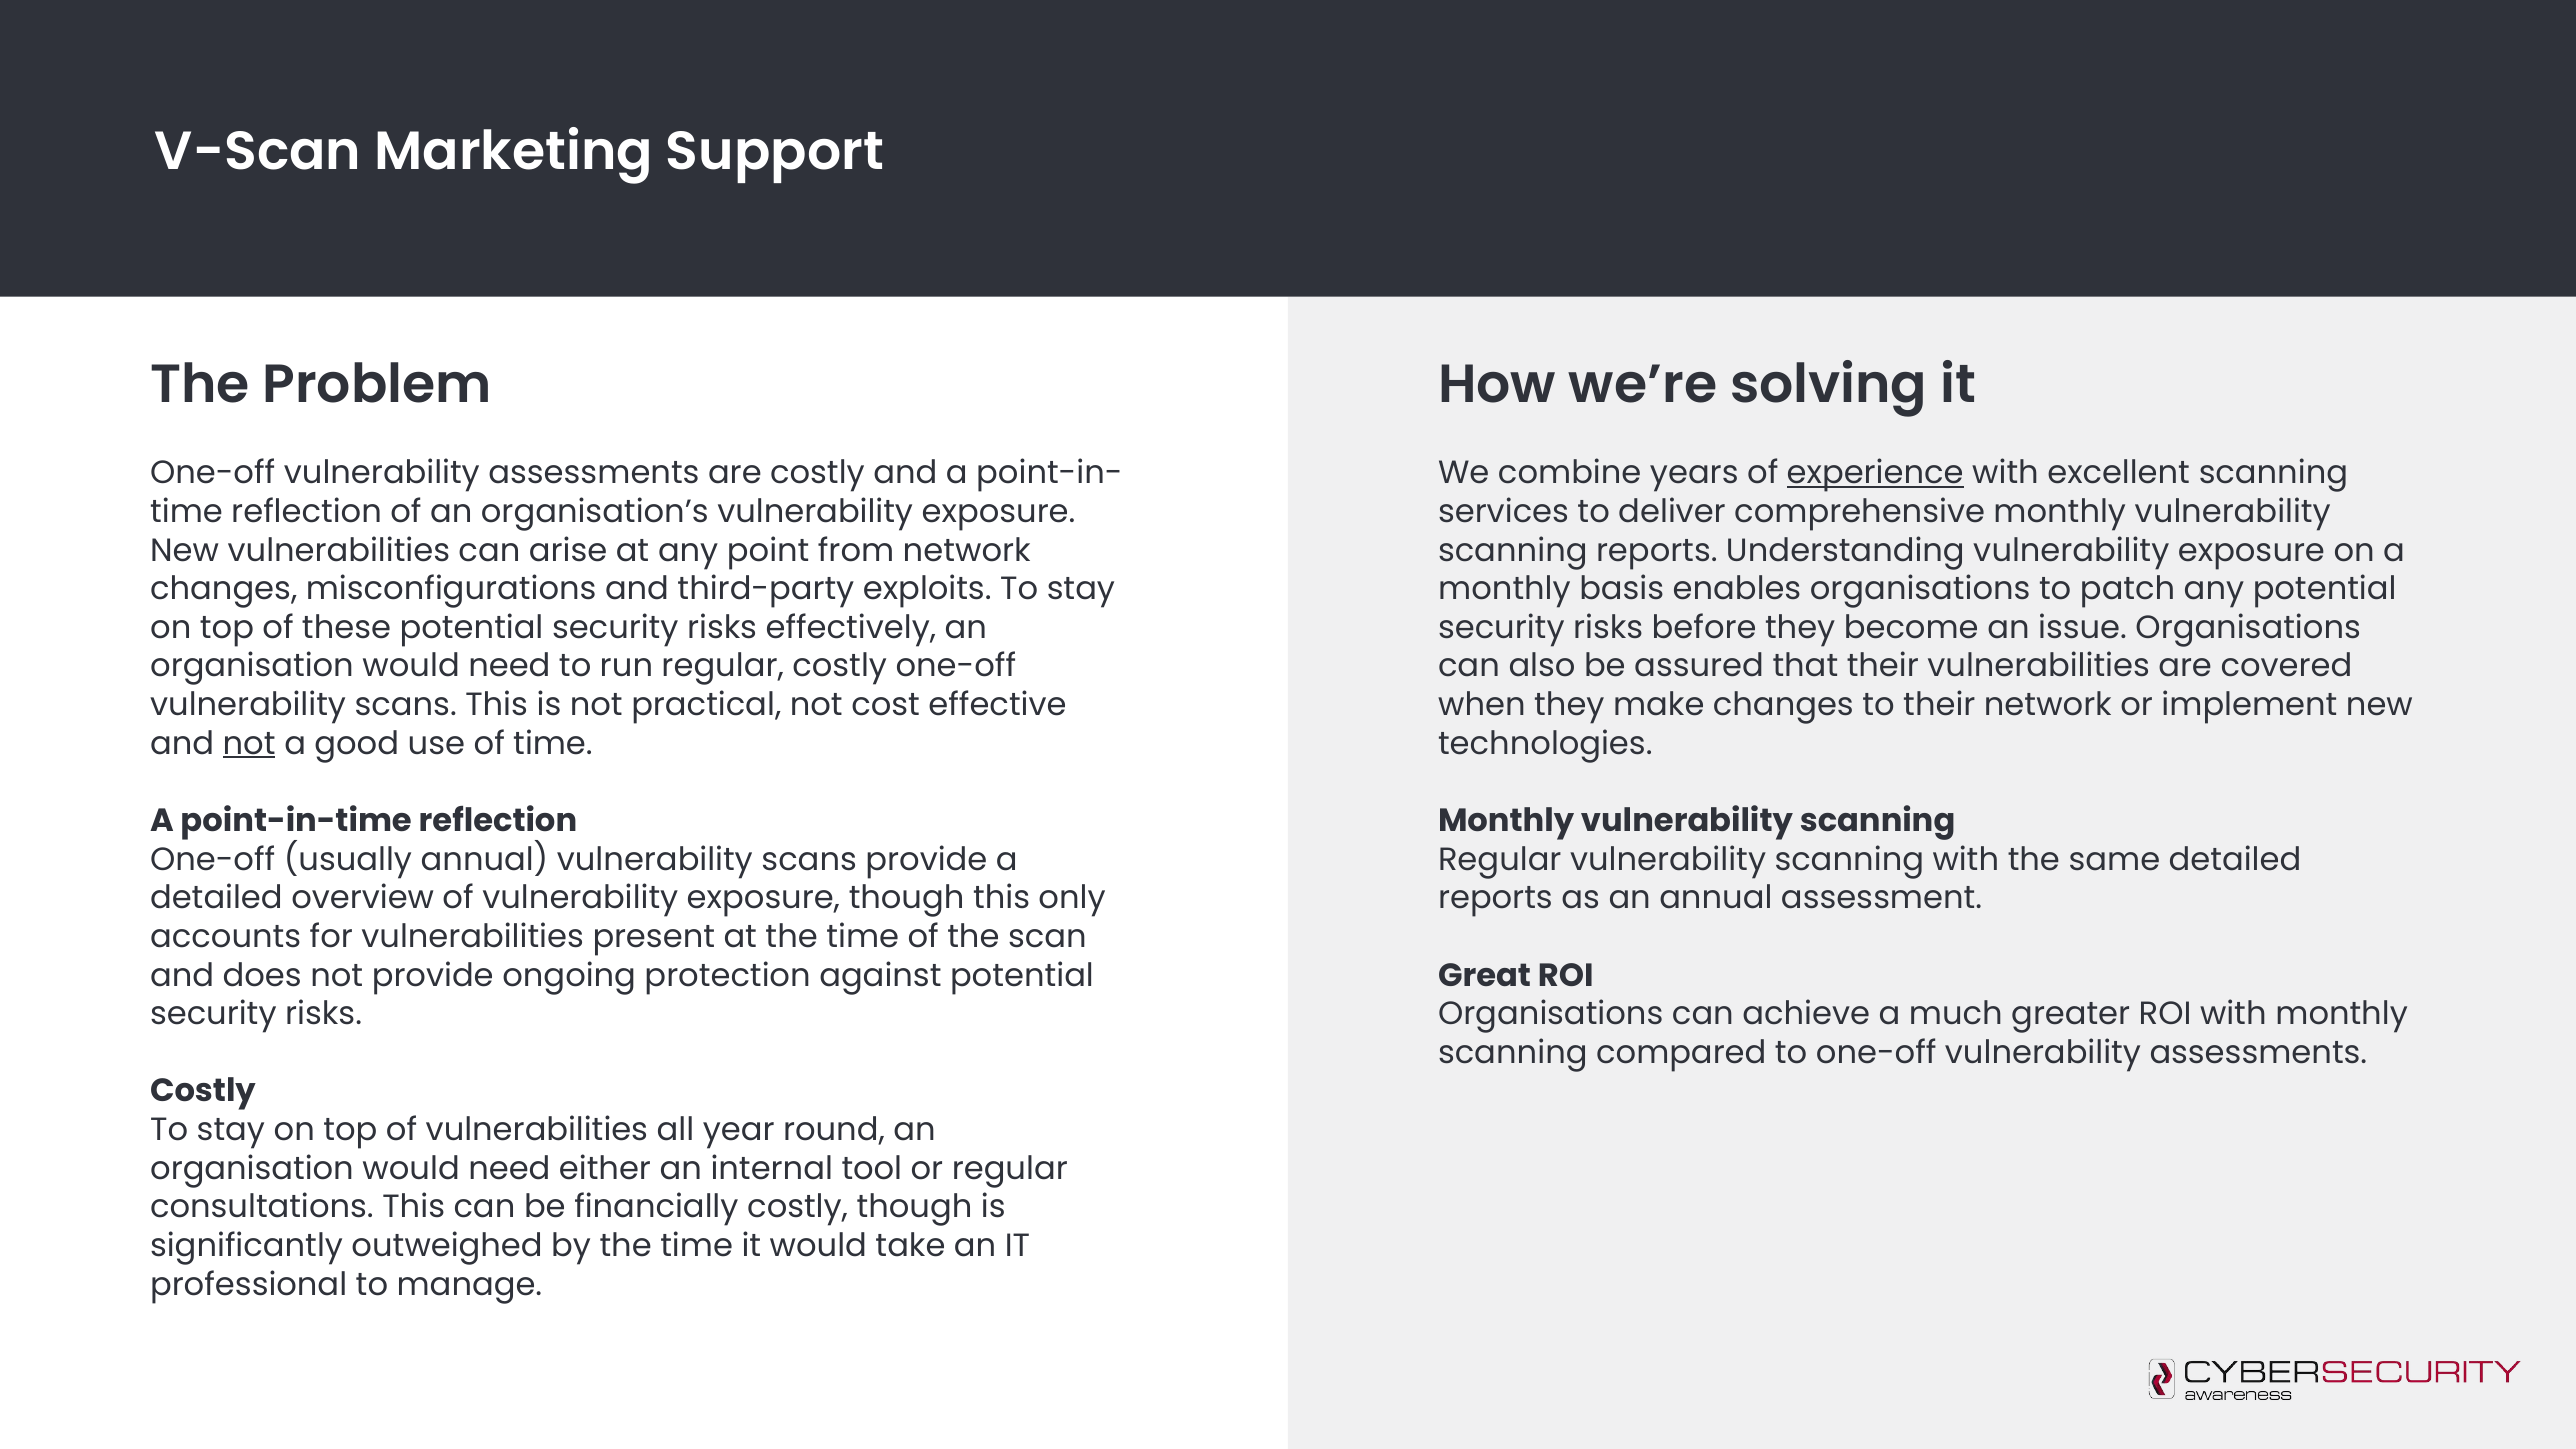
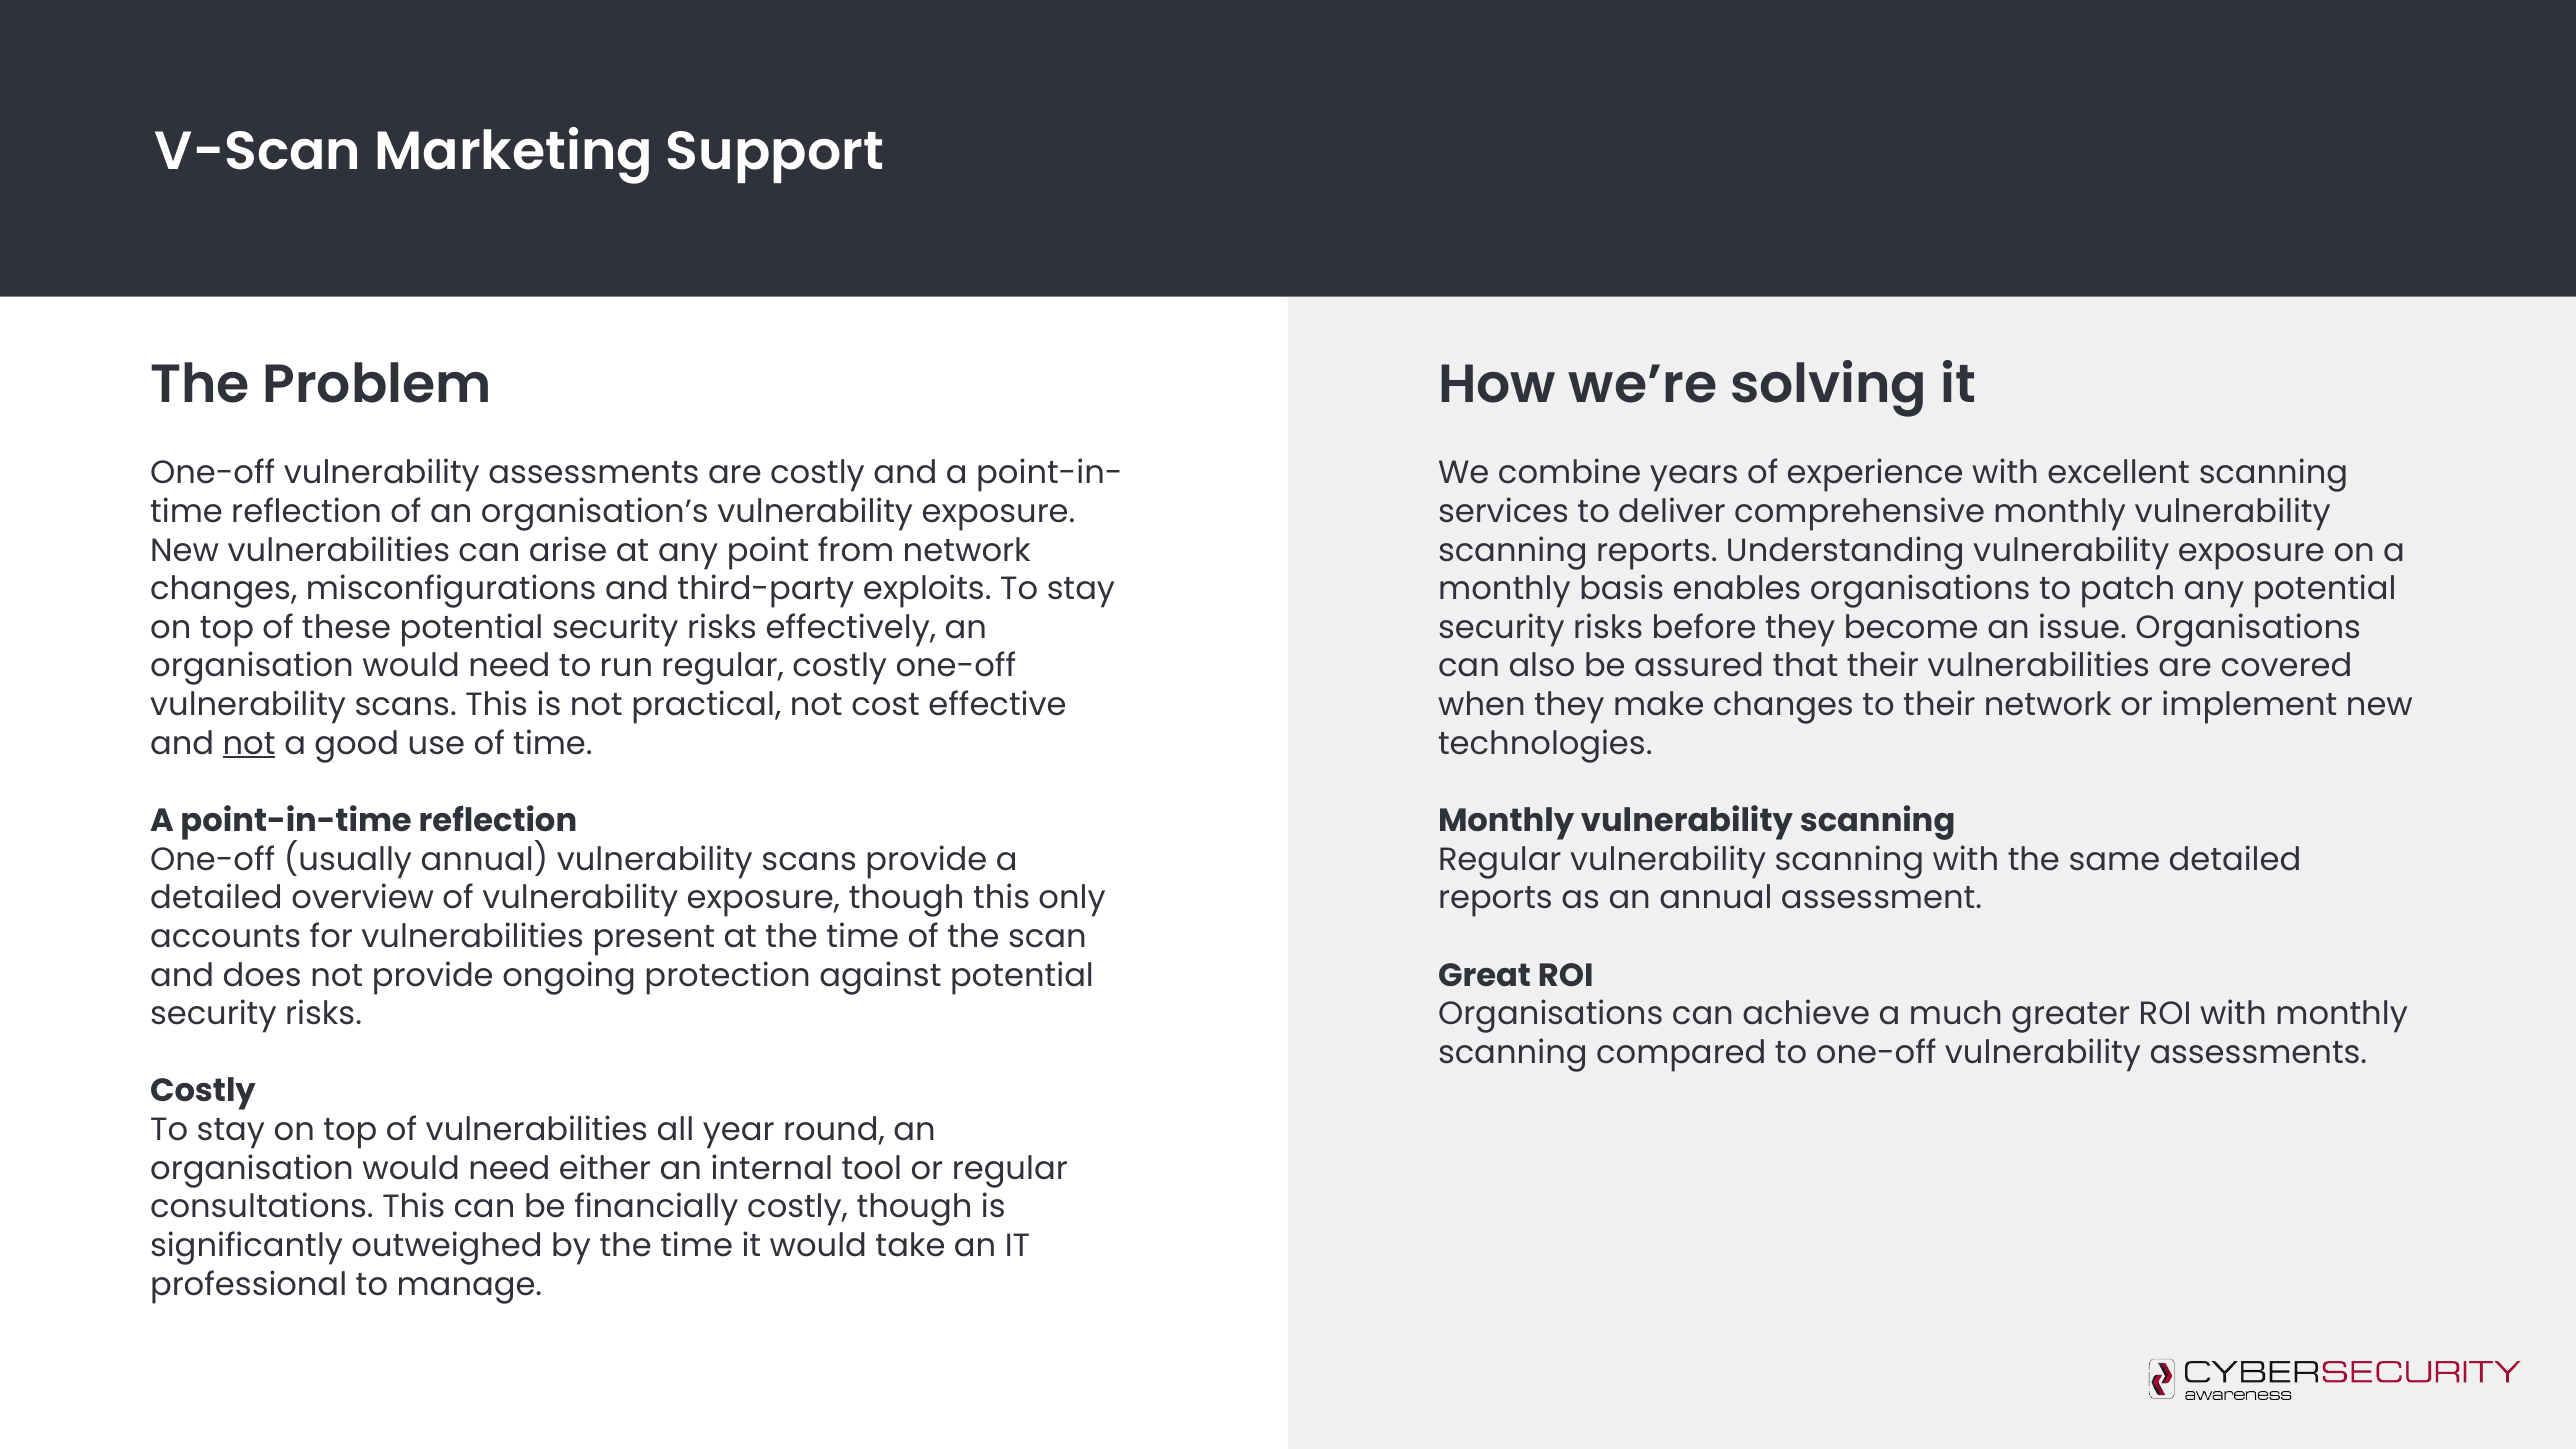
experience underline: present -> none
